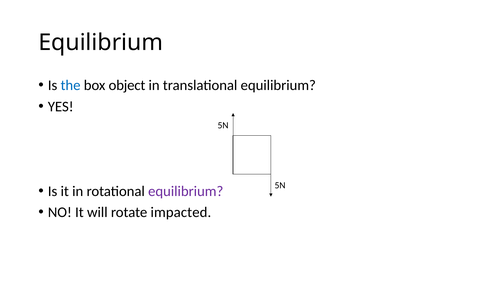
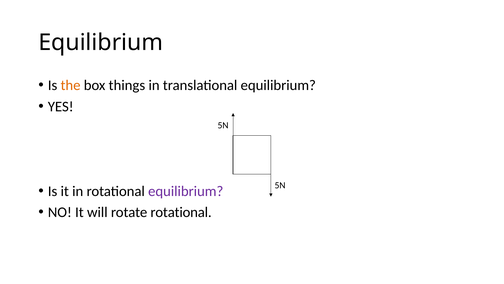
the colour: blue -> orange
object: object -> things
rotate impacted: impacted -> rotational
